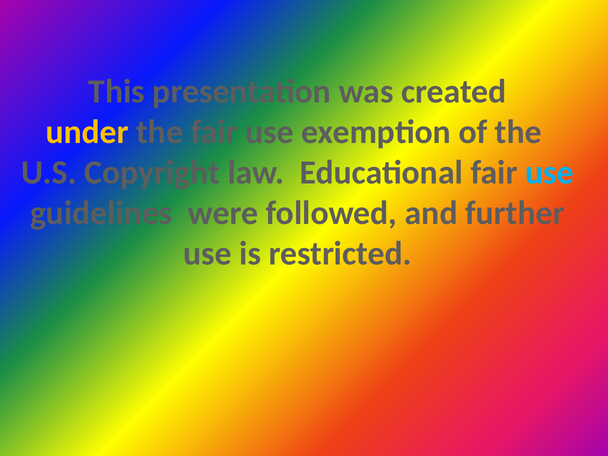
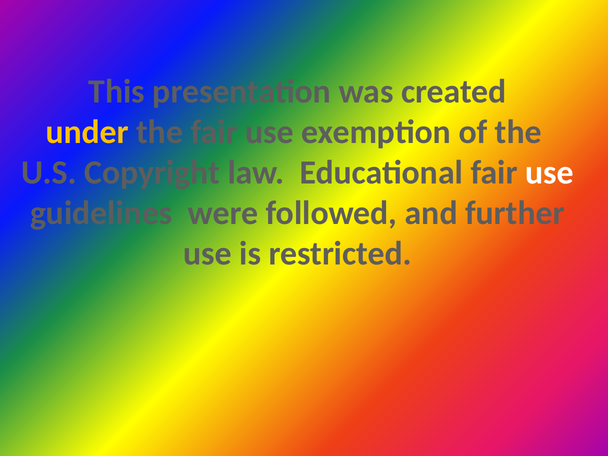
use at (549, 173) colour: light blue -> white
